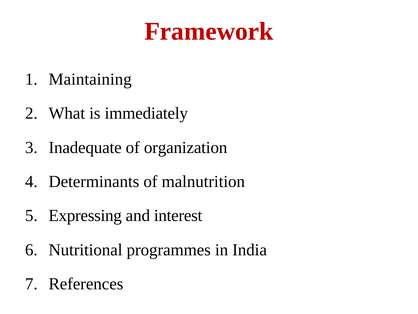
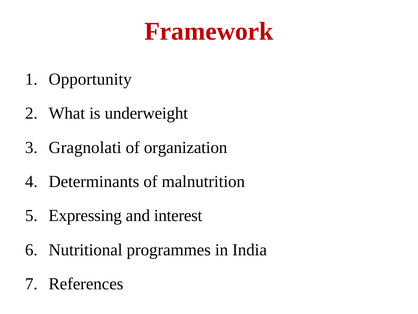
Maintaining: Maintaining -> Opportunity
immediately: immediately -> underweight
Inadequate: Inadequate -> Gragnolati
